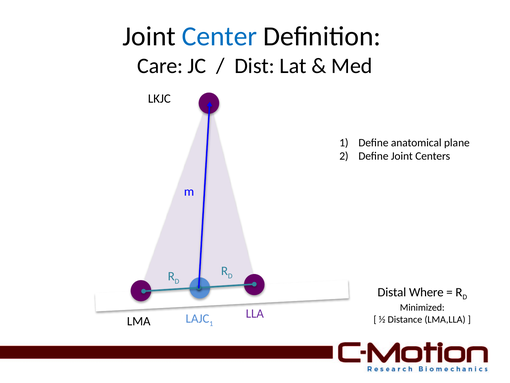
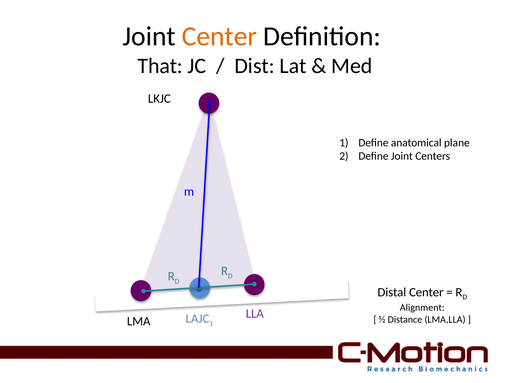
Center at (219, 36) colour: blue -> orange
Care: Care -> That
Distal Where: Where -> Center
Minimized: Minimized -> Alignment
